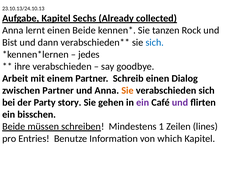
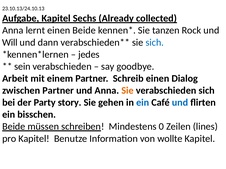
Bist: Bist -> Will
ihre: ihre -> sein
ein at (143, 103) colour: purple -> blue
und at (180, 103) colour: purple -> blue
1: 1 -> 0
pro Entries: Entries -> Kapitel
which: which -> wollte
